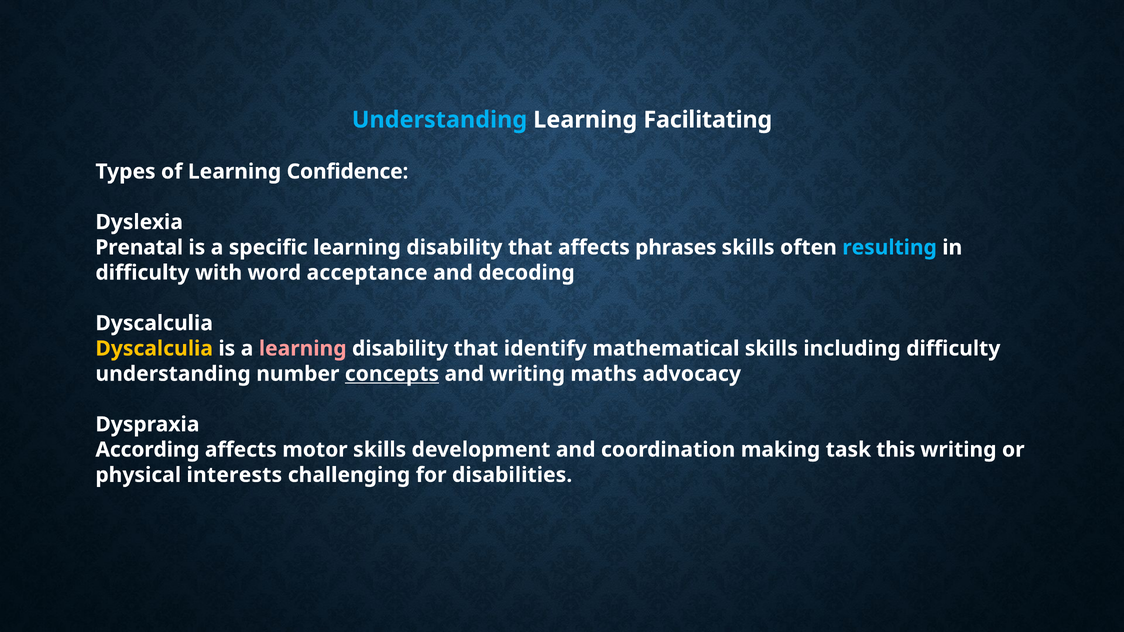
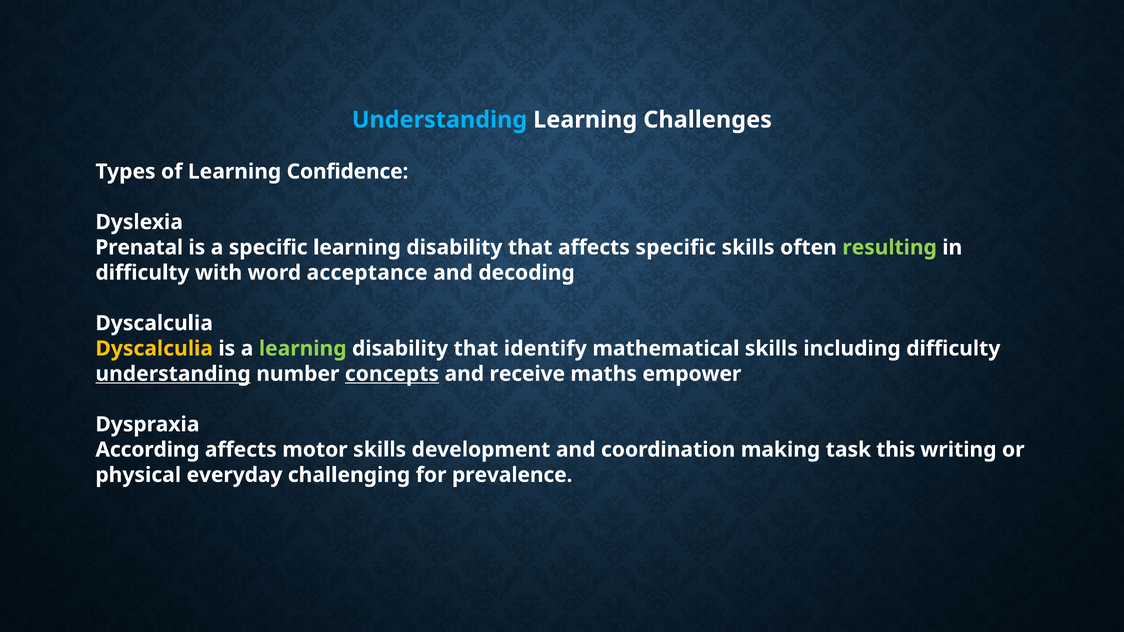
Facilitating: Facilitating -> Challenges
affects phrases: phrases -> specific
resulting colour: light blue -> light green
learning at (303, 349) colour: pink -> light green
understanding at (173, 374) underline: none -> present
and writing: writing -> receive
advocacy: advocacy -> empower
interests: interests -> everyday
disabilities: disabilities -> prevalence
